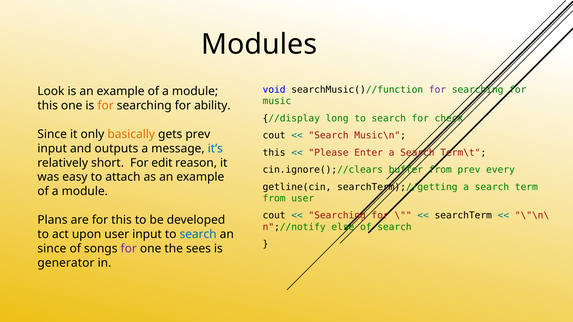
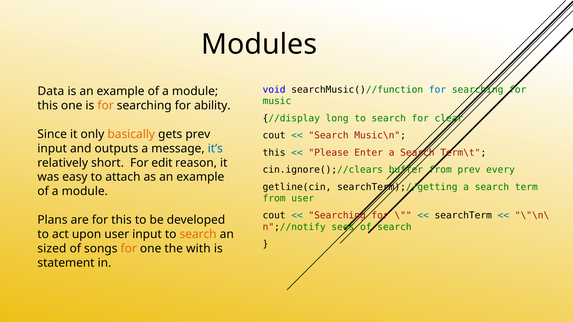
for at (437, 90) colour: purple -> blue
Look: Look -> Data
check: check -> clear
else: else -> sees
search at (198, 235) colour: blue -> orange
since at (52, 249): since -> sized
for at (129, 249) colour: purple -> orange
sees: sees -> with
generator: generator -> statement
